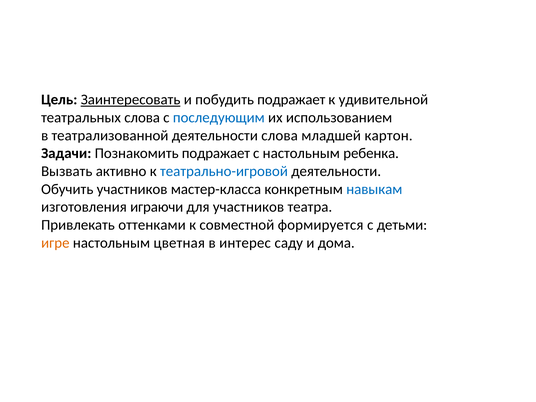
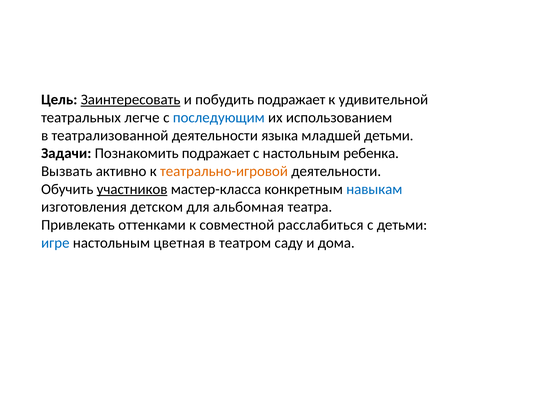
театральных слова: слова -> легче
деятельности слова: слова -> языка
младшей картон: картон -> детьми
театрально-игровой colour: blue -> orange
участников at (132, 189) underline: none -> present
играючи: играючи -> детском
для участников: участников -> альбомная
формируется: формируется -> расслабиться
игре colour: orange -> blue
интерес: интерес -> театром
